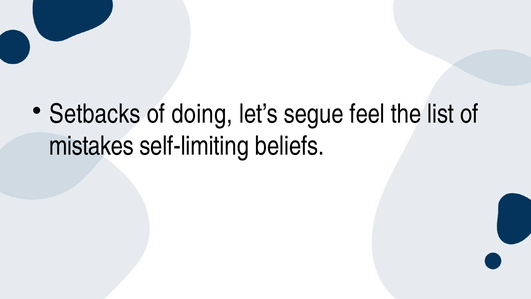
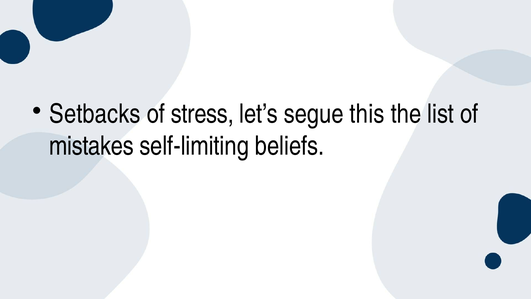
doing: doing -> stress
feel: feel -> this
